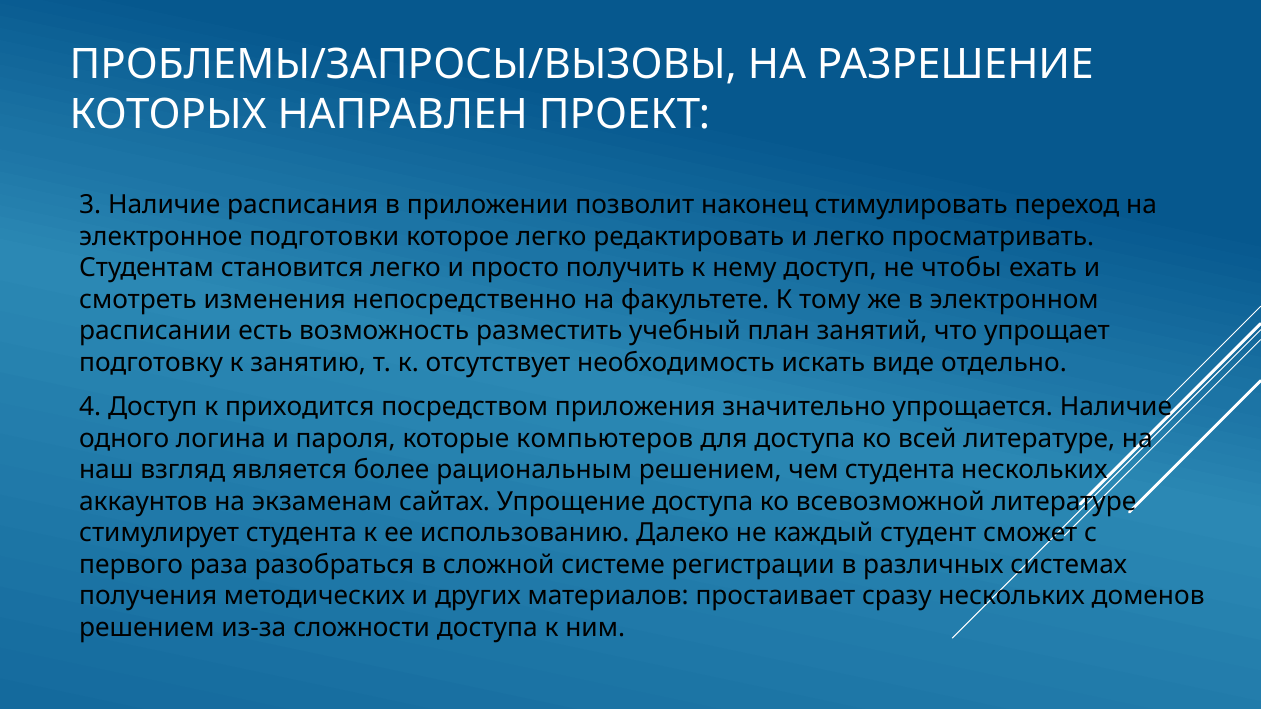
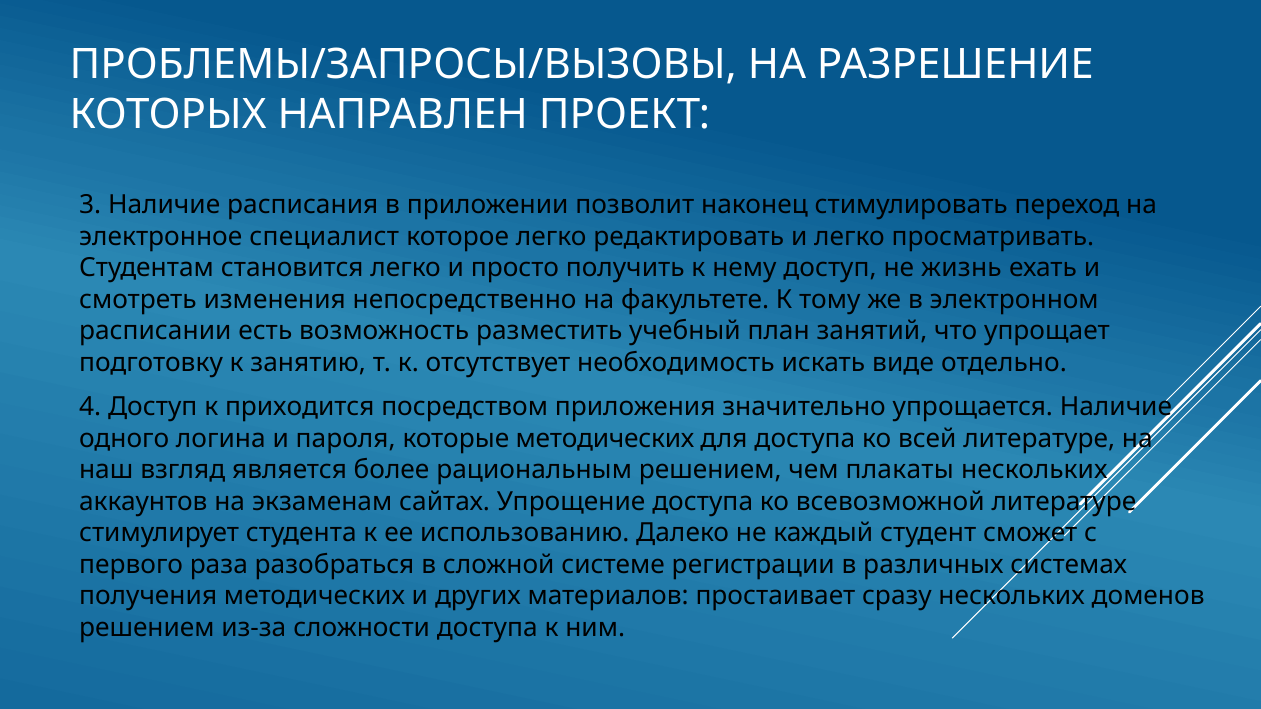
подготовки: подготовки -> специалист
чтобы: чтобы -> жизнь
которые компьютеров: компьютеров -> методических
чем студента: студента -> плакаты
